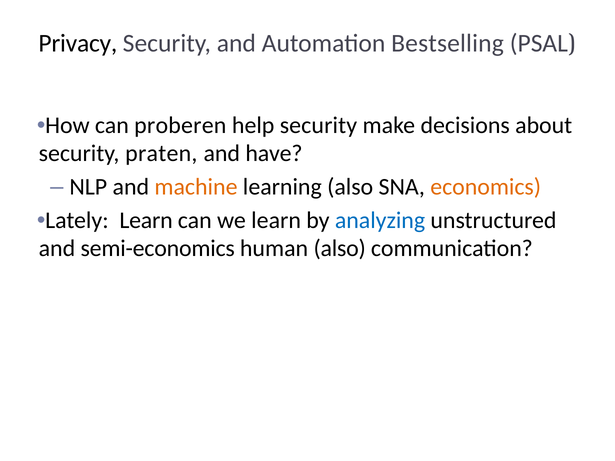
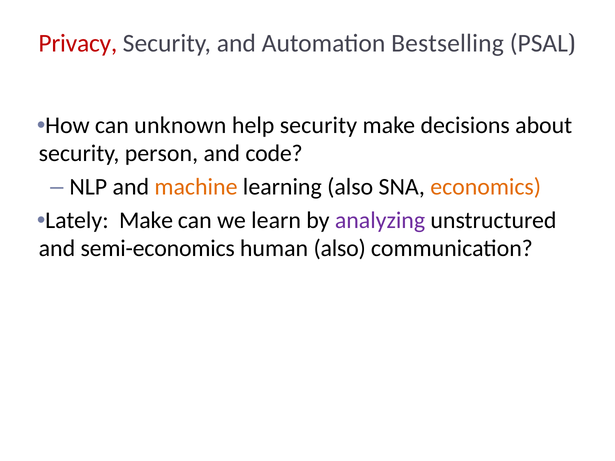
Privacy colour: black -> red
proberen: proberen -> unknown
praten: praten -> person
have: have -> code
Lately Learn: Learn -> Make
analyzing colour: blue -> purple
